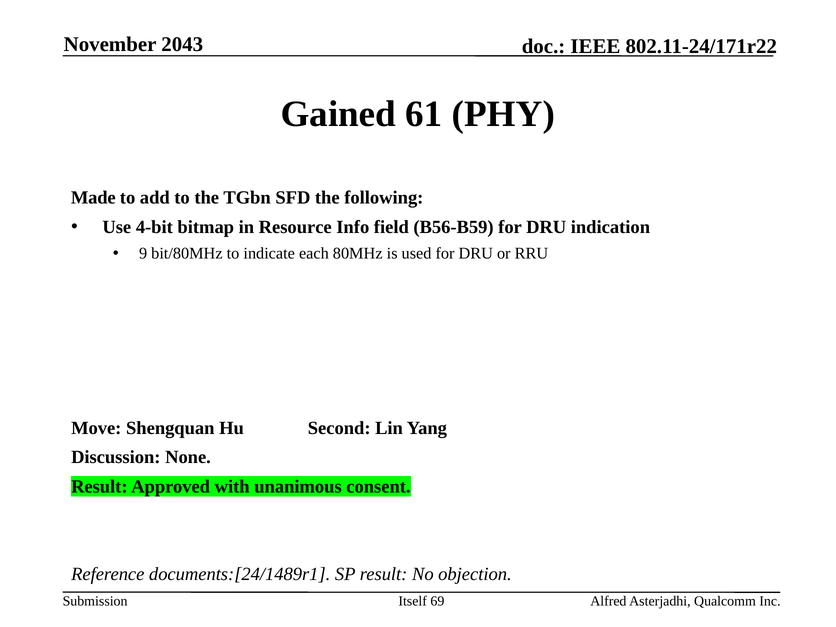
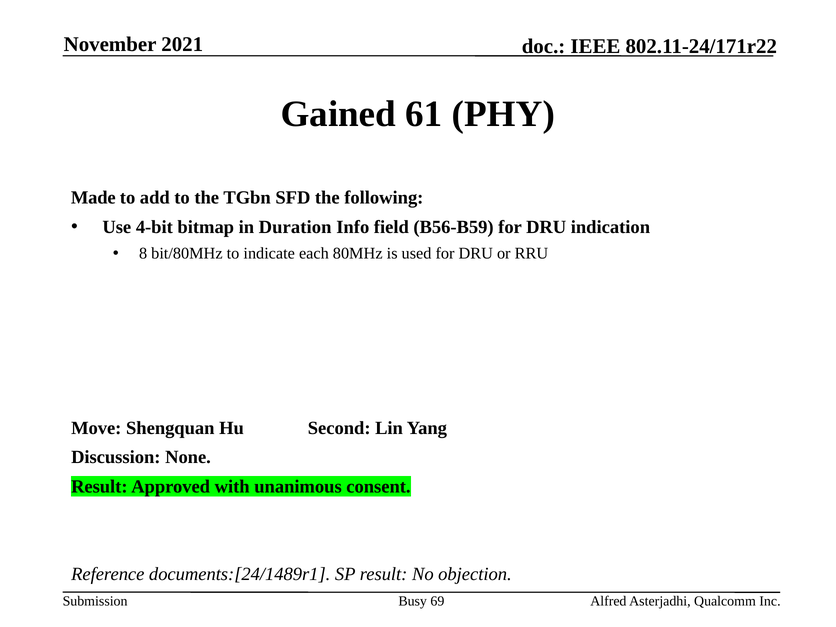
2043: 2043 -> 2021
Resource: Resource -> Duration
9: 9 -> 8
Itself: Itself -> Busy
